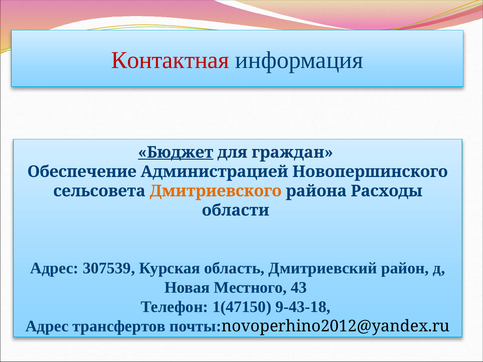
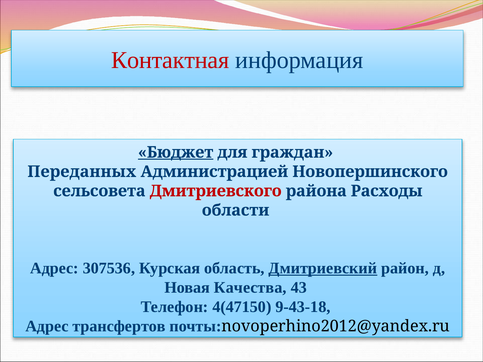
Обеспечение: Обеспечение -> Переданных
Дмитриевского colour: orange -> red
307539: 307539 -> 307536
Дмитриевский underline: none -> present
Местного: Местного -> Качества
1(47150: 1(47150 -> 4(47150
